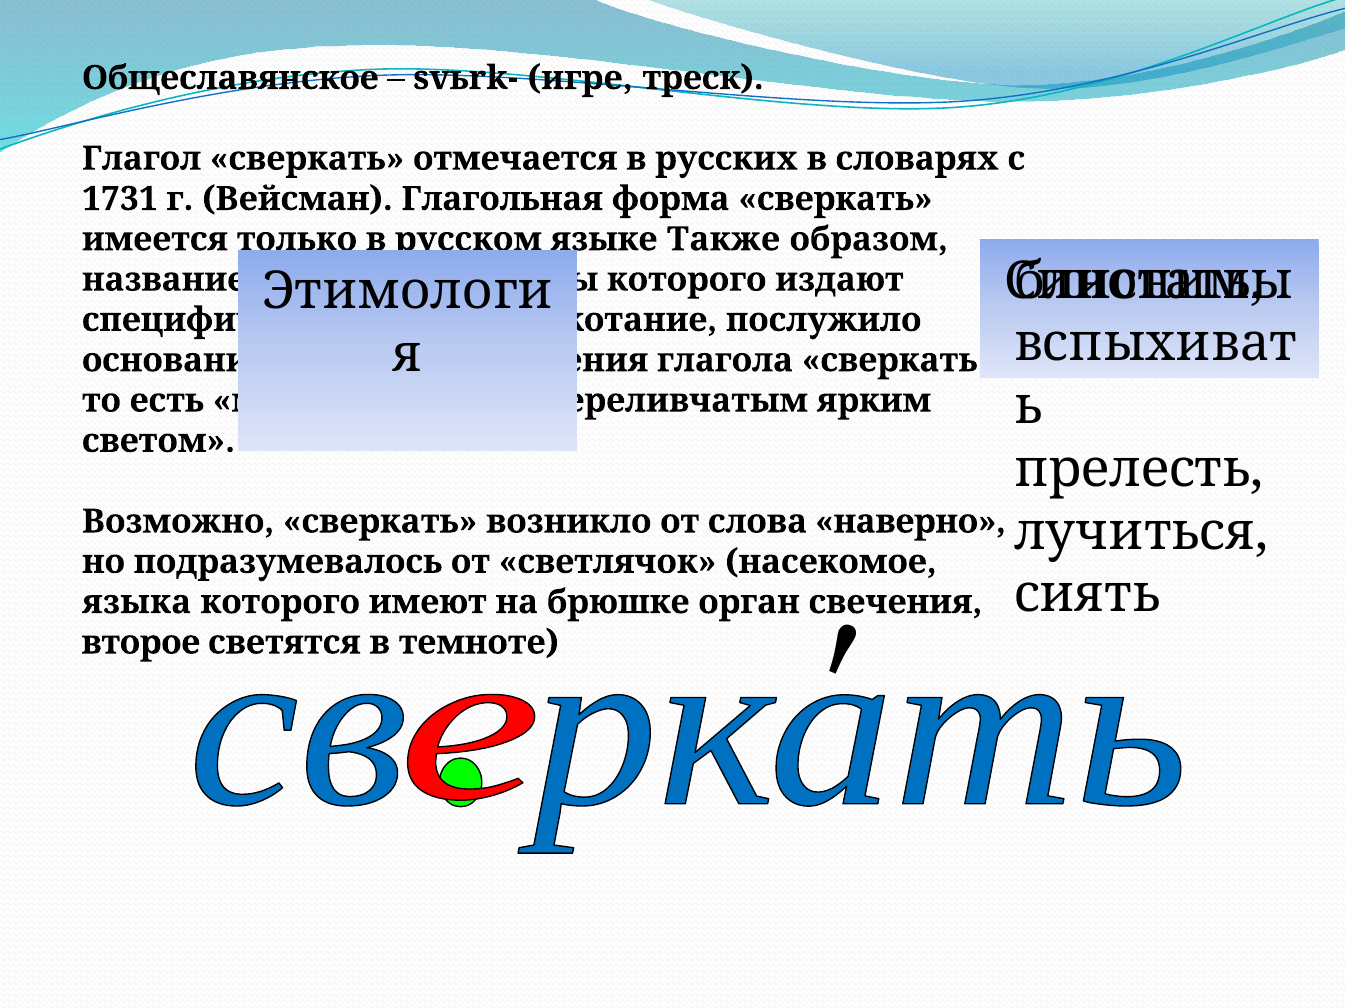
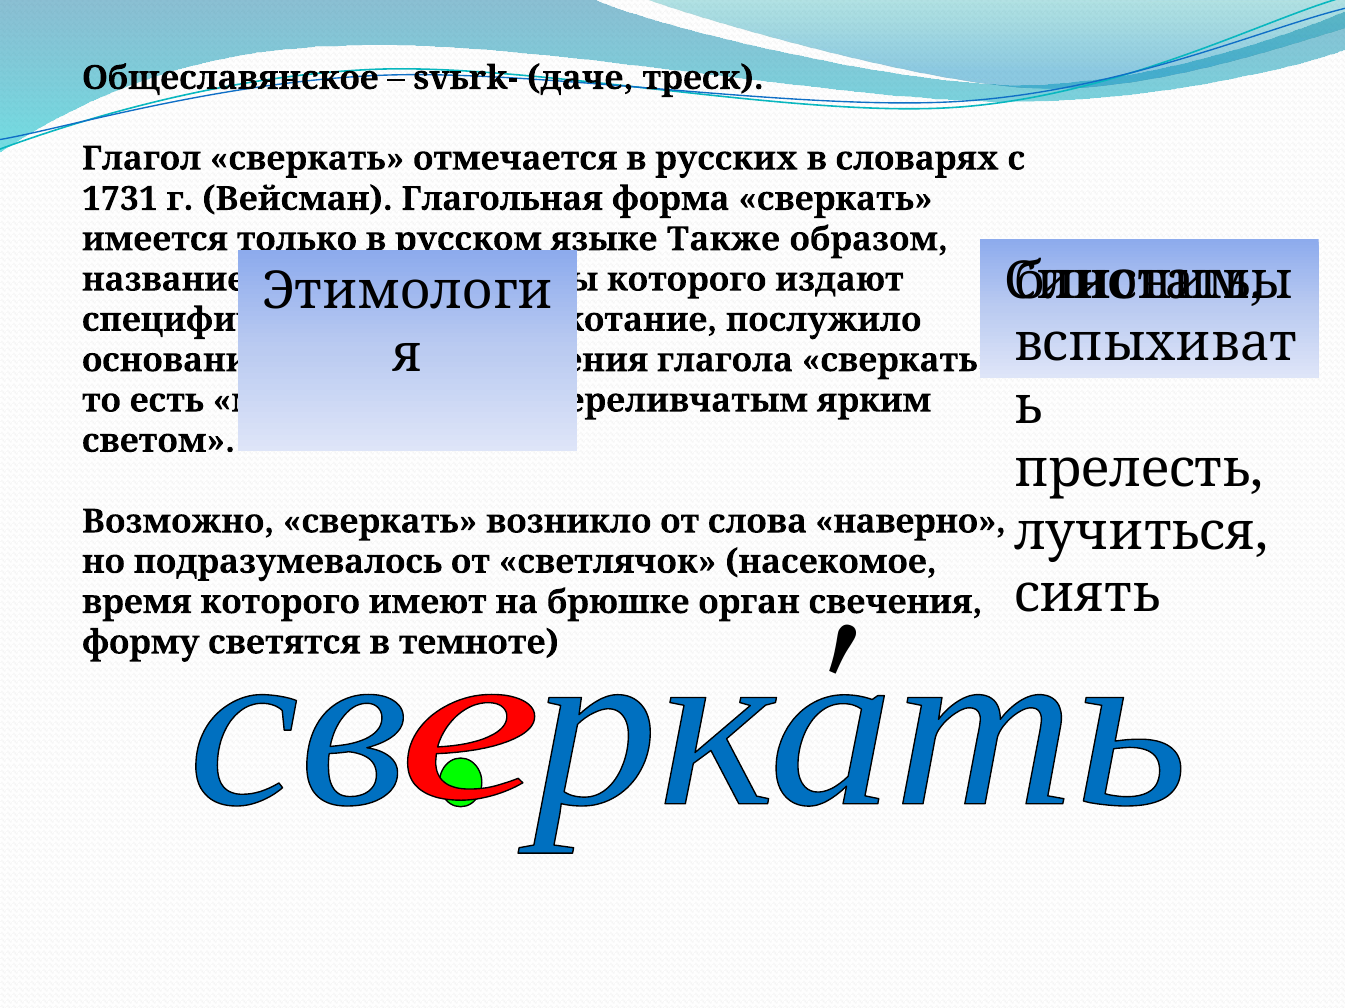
игре: игре -> даче
языка: языка -> время
второе: второе -> форму
